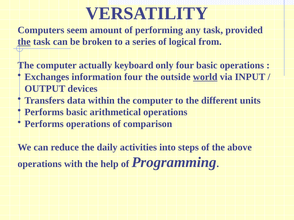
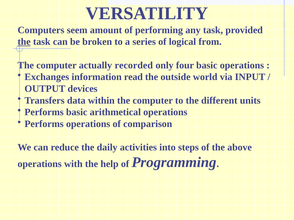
keyboard: keyboard -> recorded
information four: four -> read
world underline: present -> none
